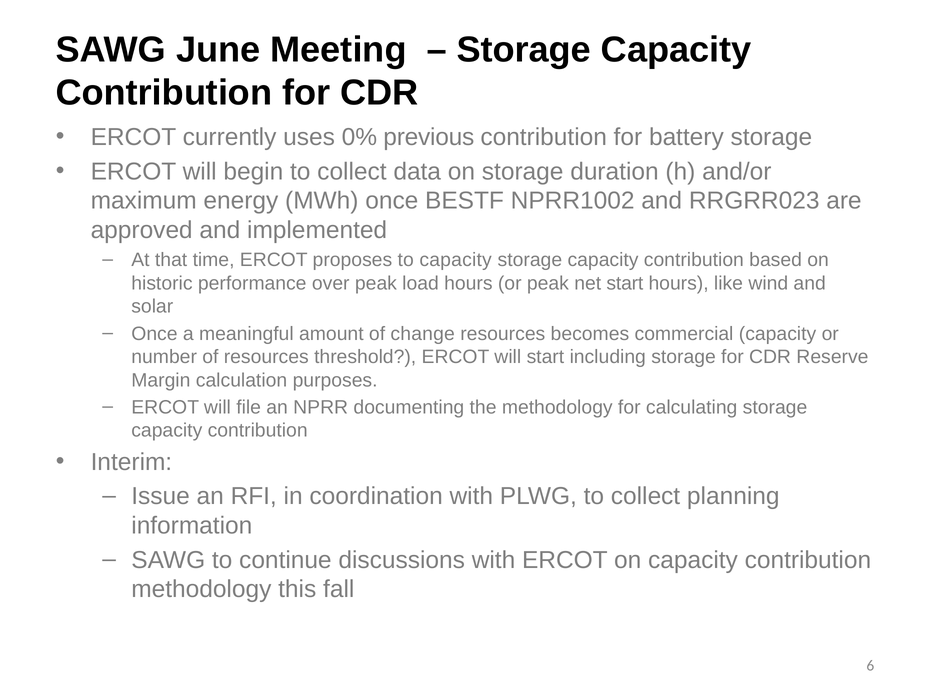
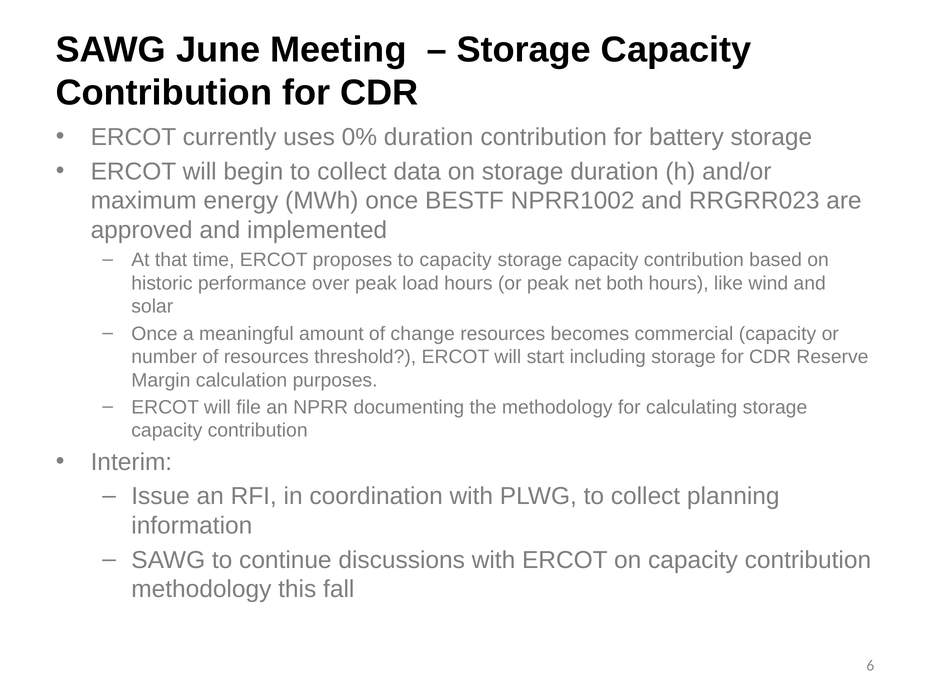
0% previous: previous -> duration
net start: start -> both
